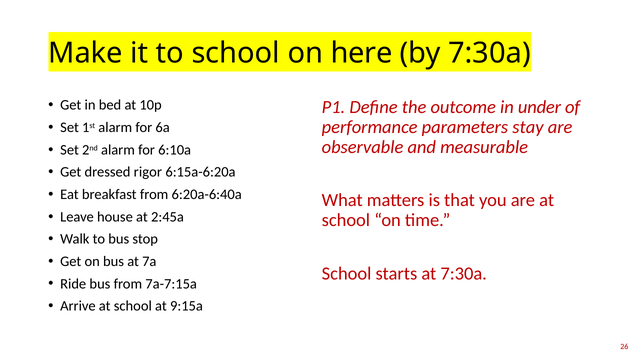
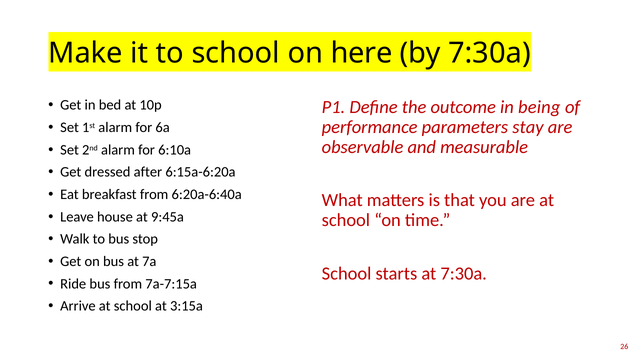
under: under -> being
rigor: rigor -> after
2:45a: 2:45a -> 9:45a
9:15a: 9:15a -> 3:15a
